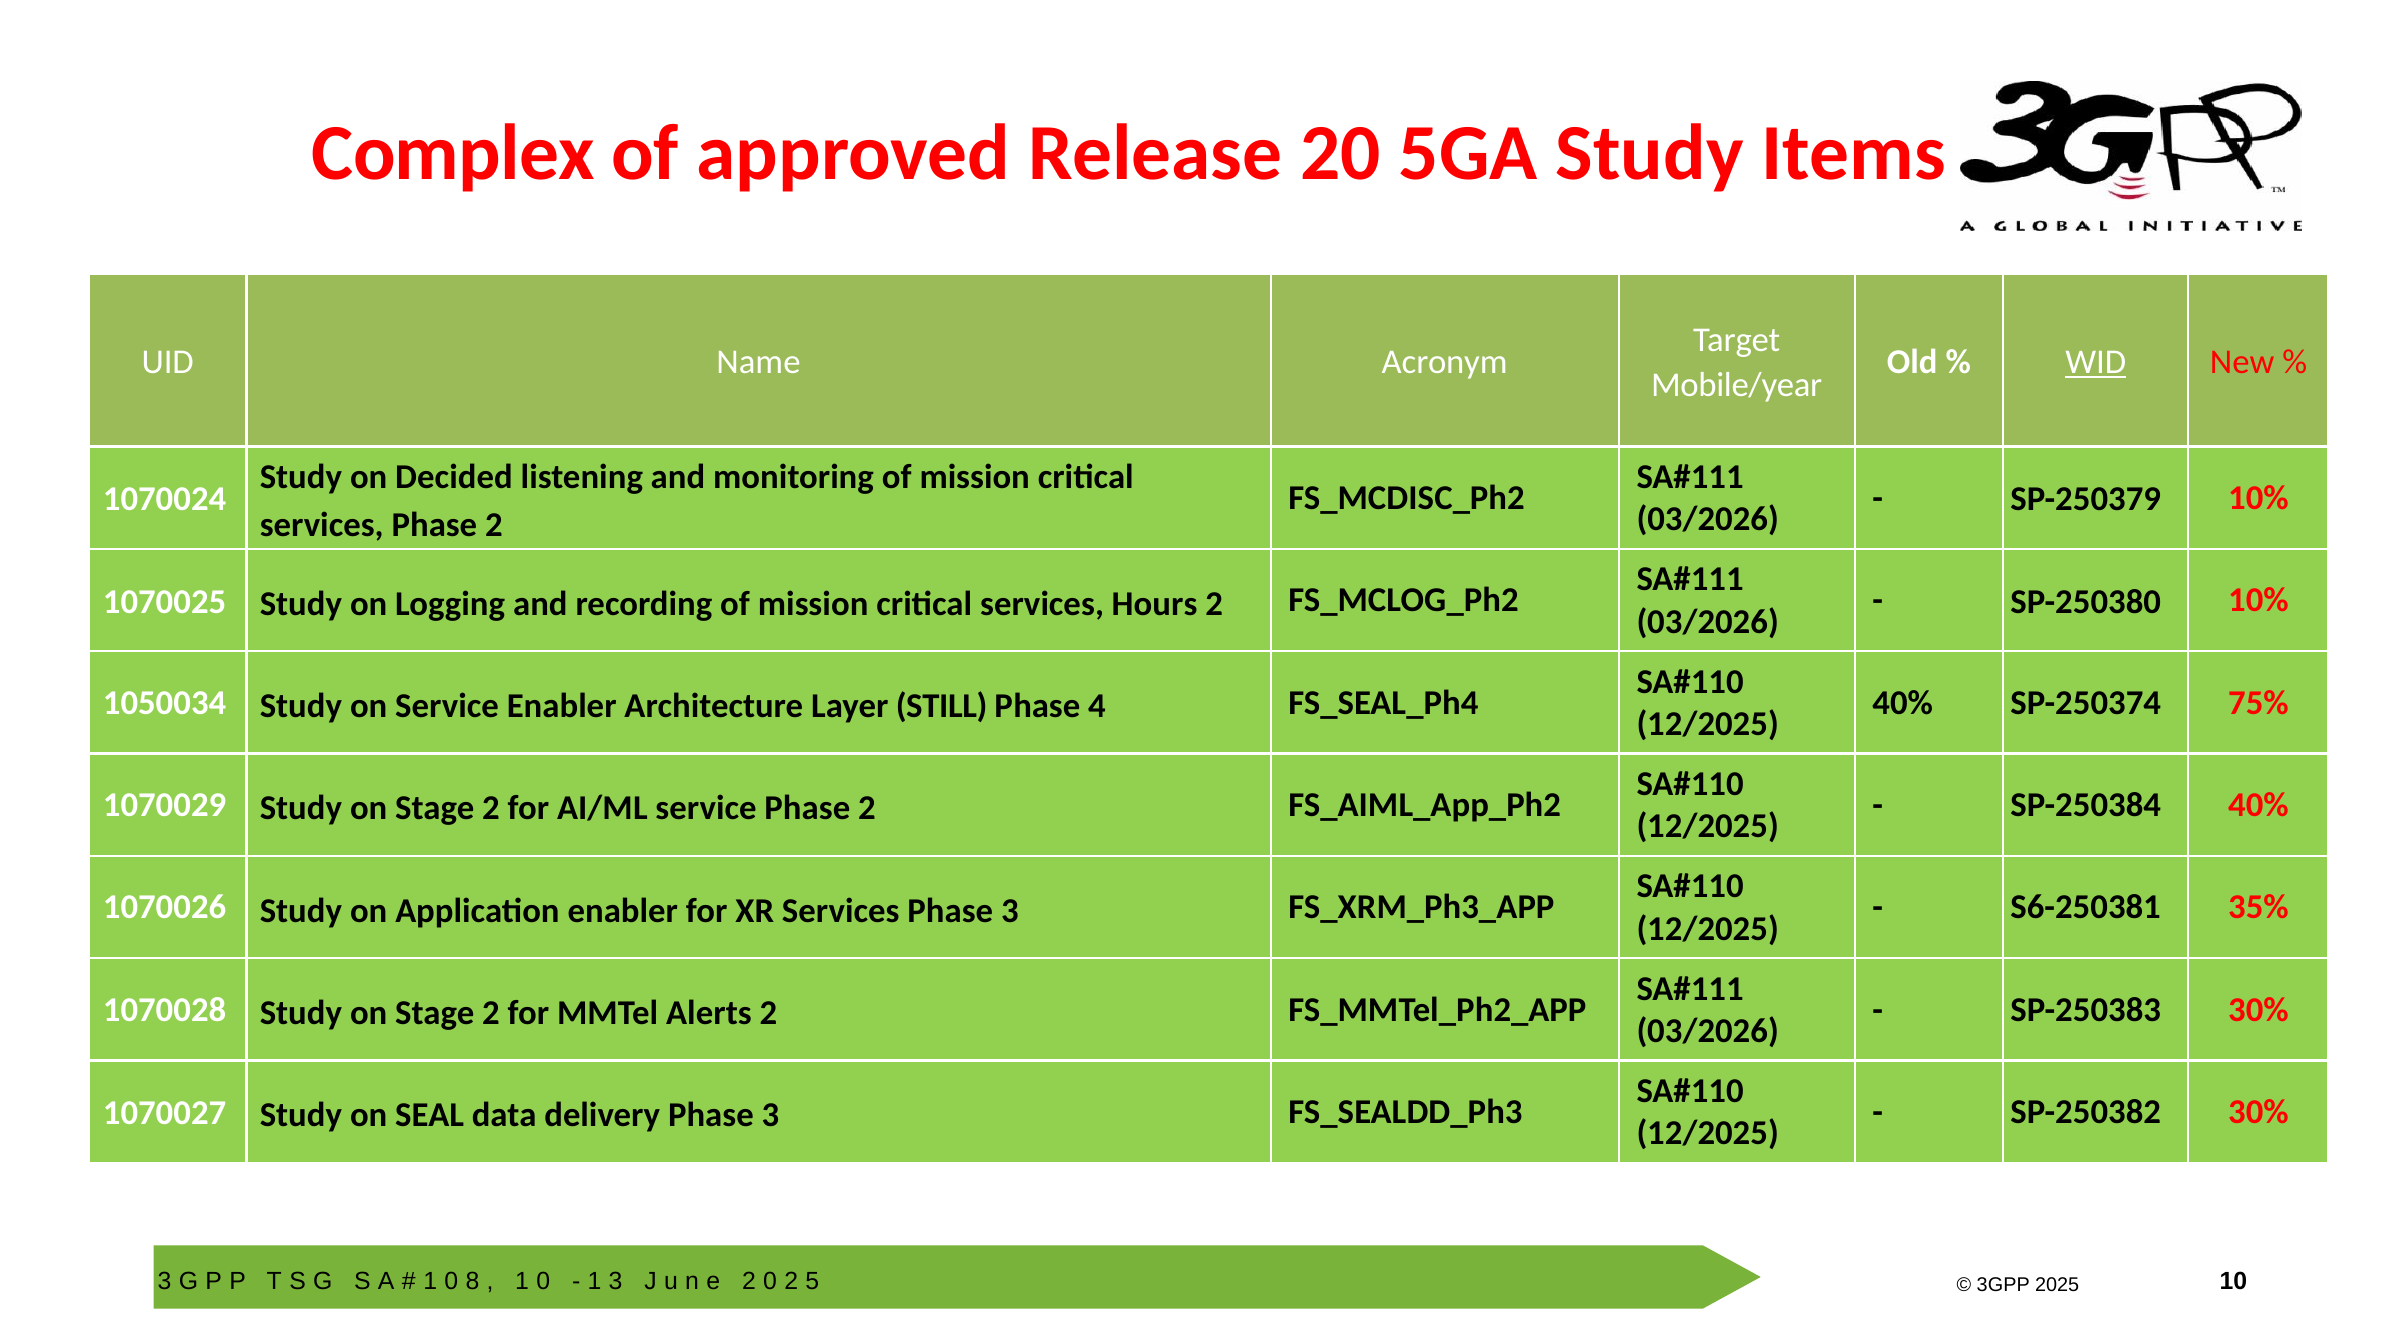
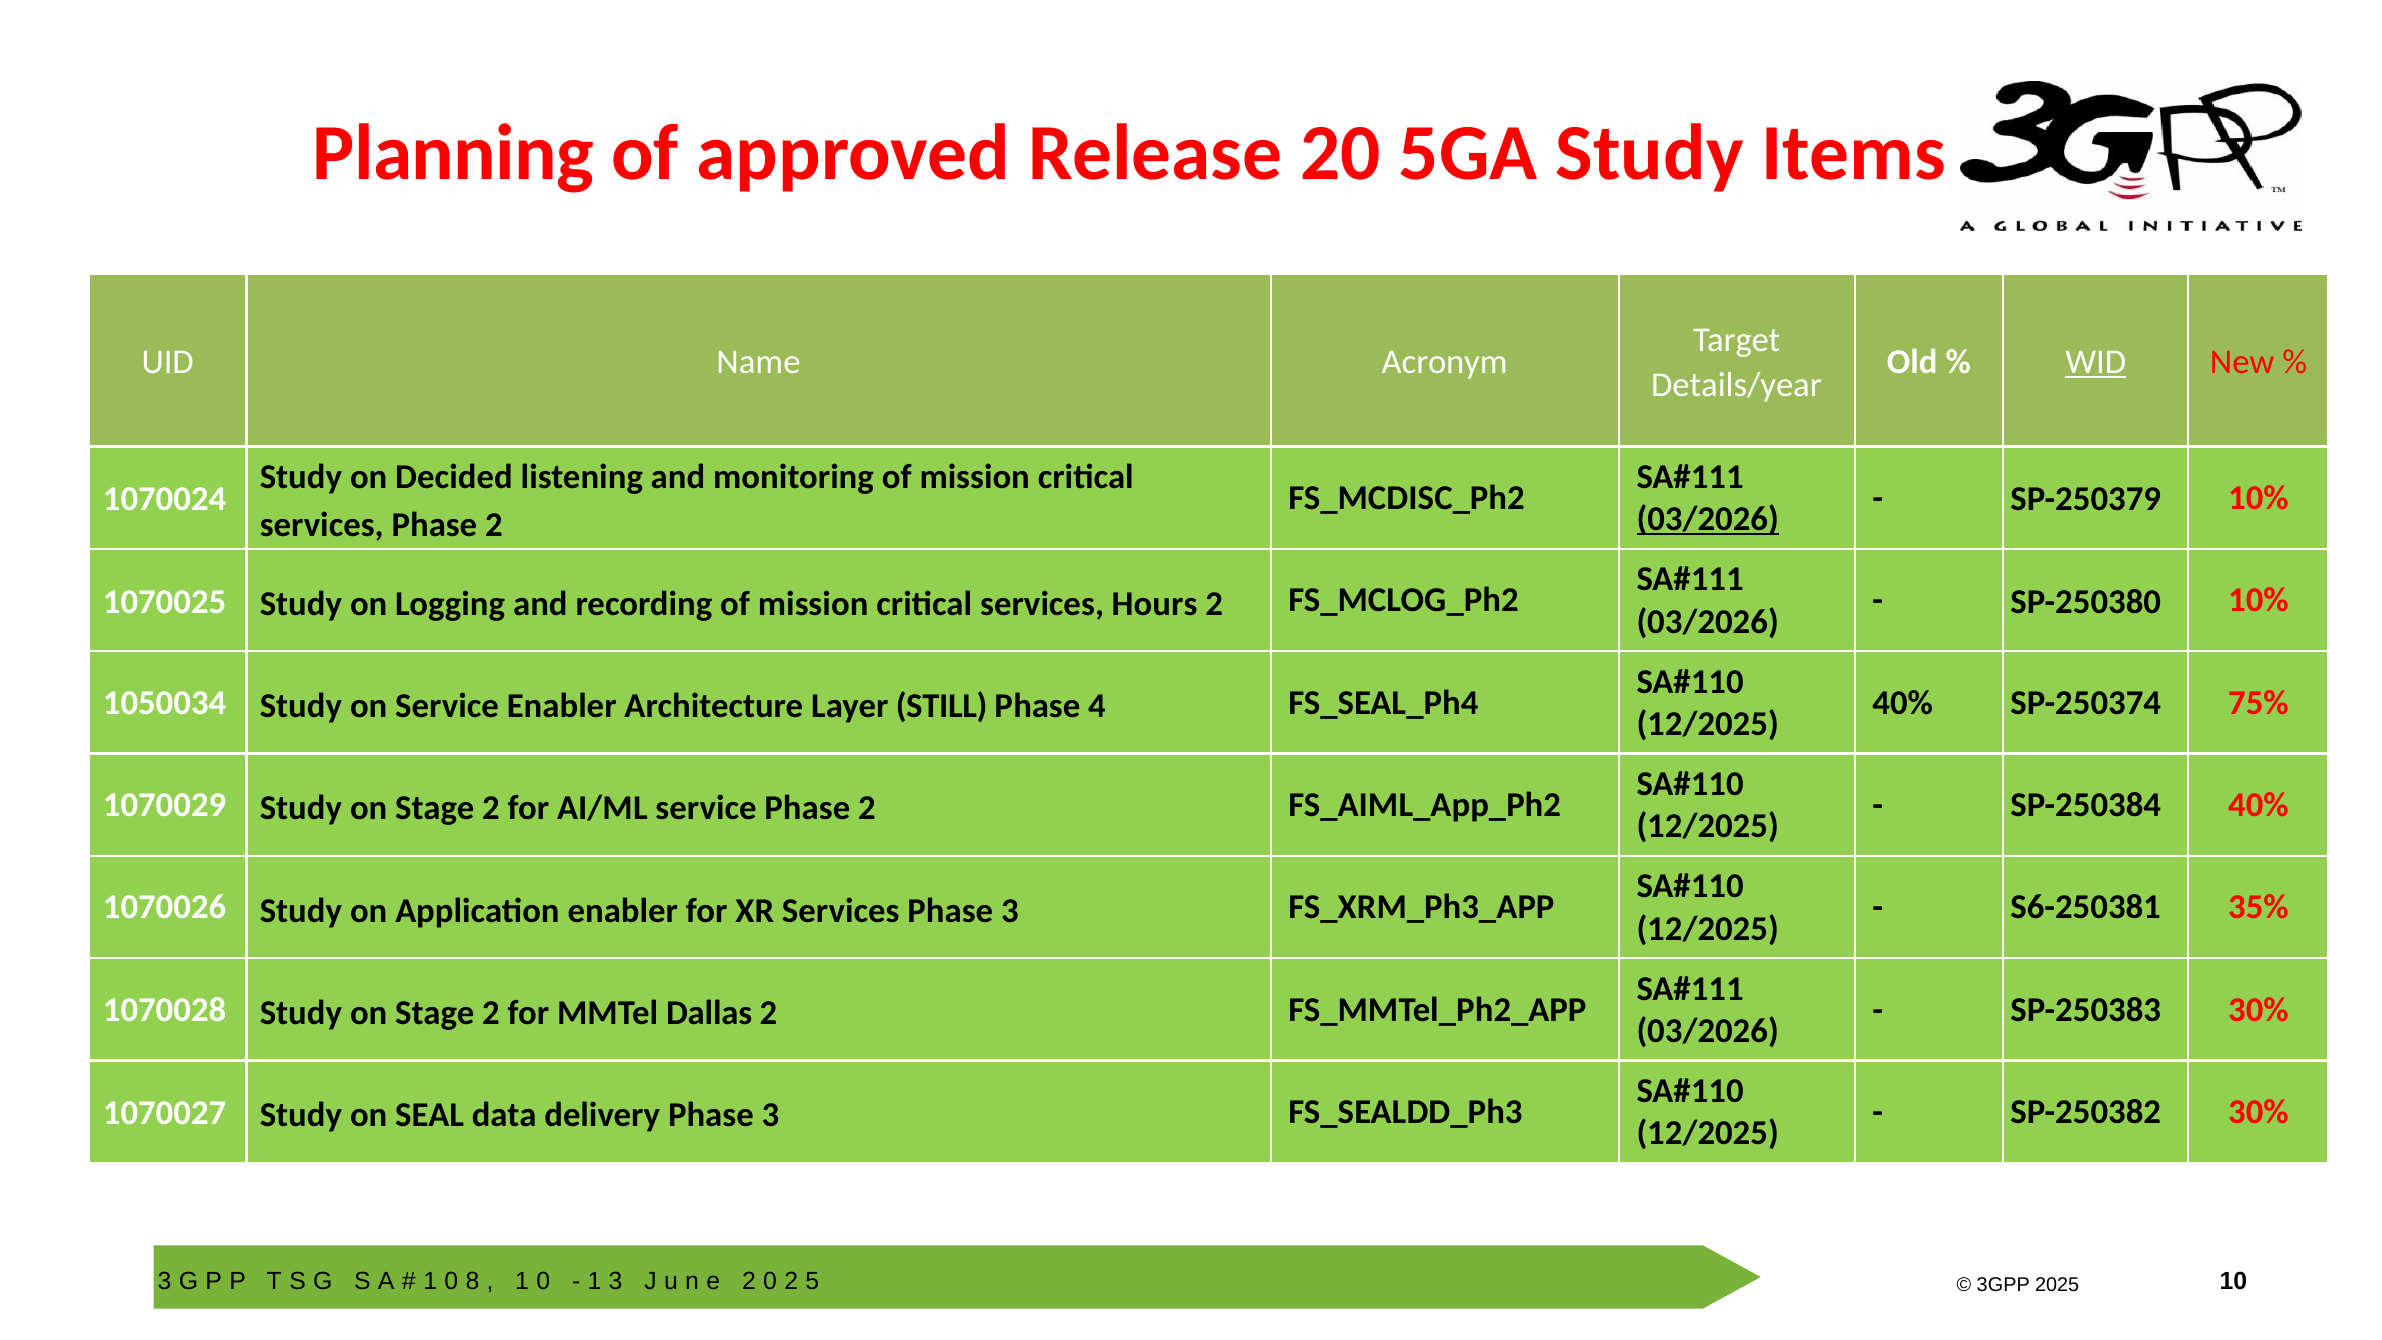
Complex: Complex -> Planning
Mobile/year: Mobile/year -> Details/year
03/2026 at (1708, 519) underline: none -> present
Alerts: Alerts -> Dallas
